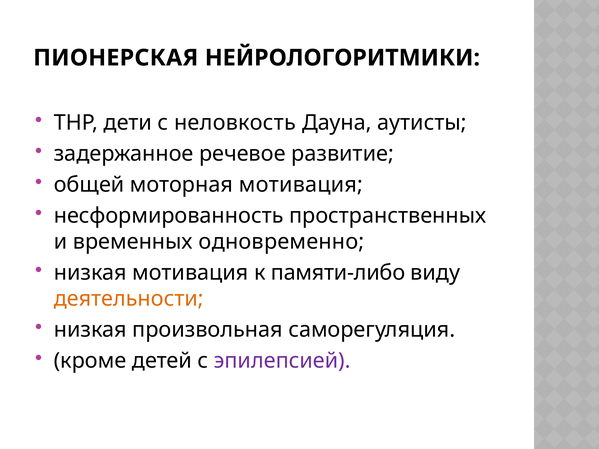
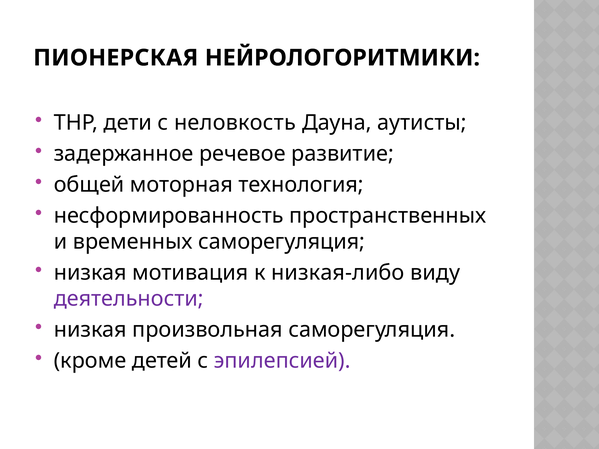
моторная мотивация: мотивация -> технология
временных одновременно: одновременно -> саморегуляция
памяти-либо: памяти-либо -> низкая-либо
деятельности colour: orange -> purple
